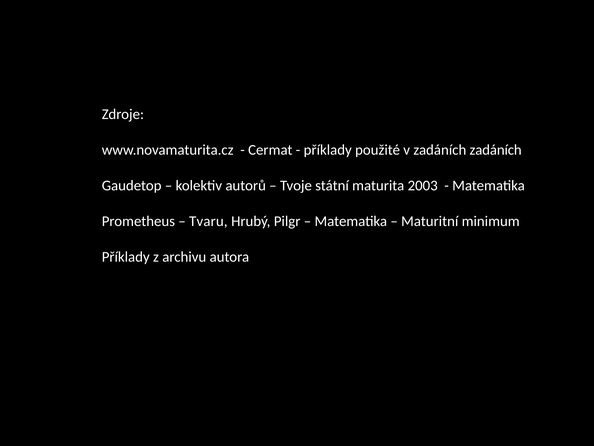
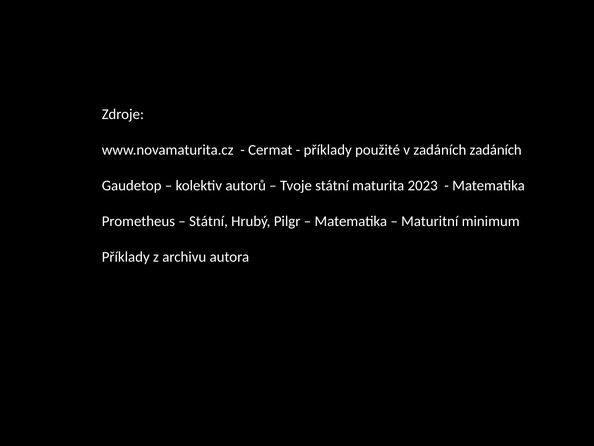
2003: 2003 -> 2023
Tvaru at (208, 221): Tvaru -> Státní
